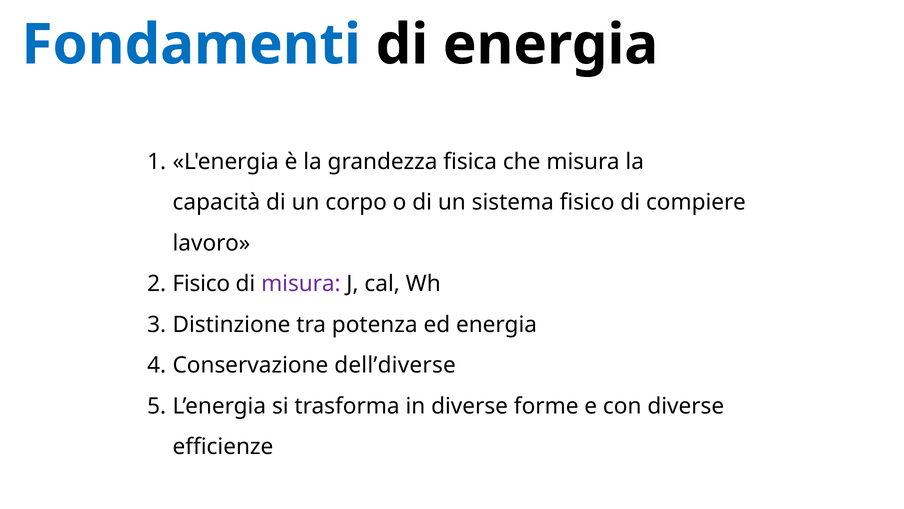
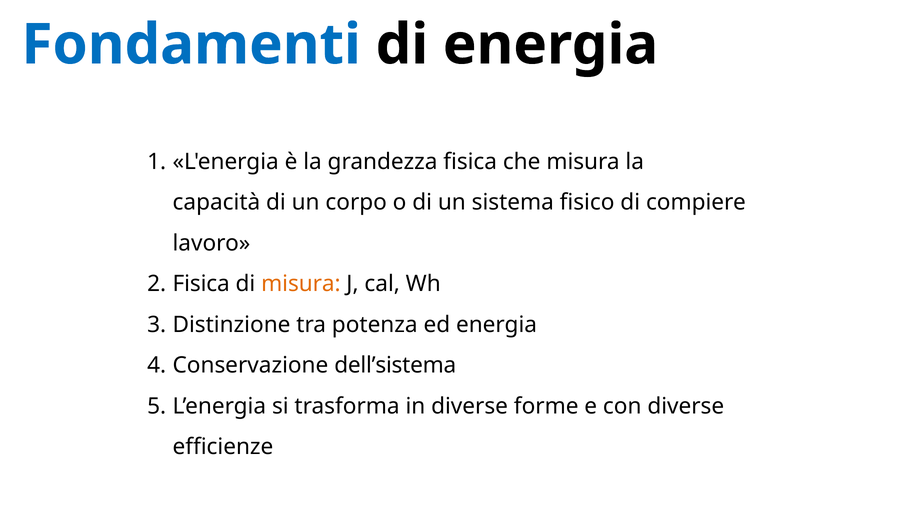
Fisico at (201, 284): Fisico -> Fisica
misura at (301, 284) colour: purple -> orange
dell’diverse: dell’diverse -> dell’sistema
